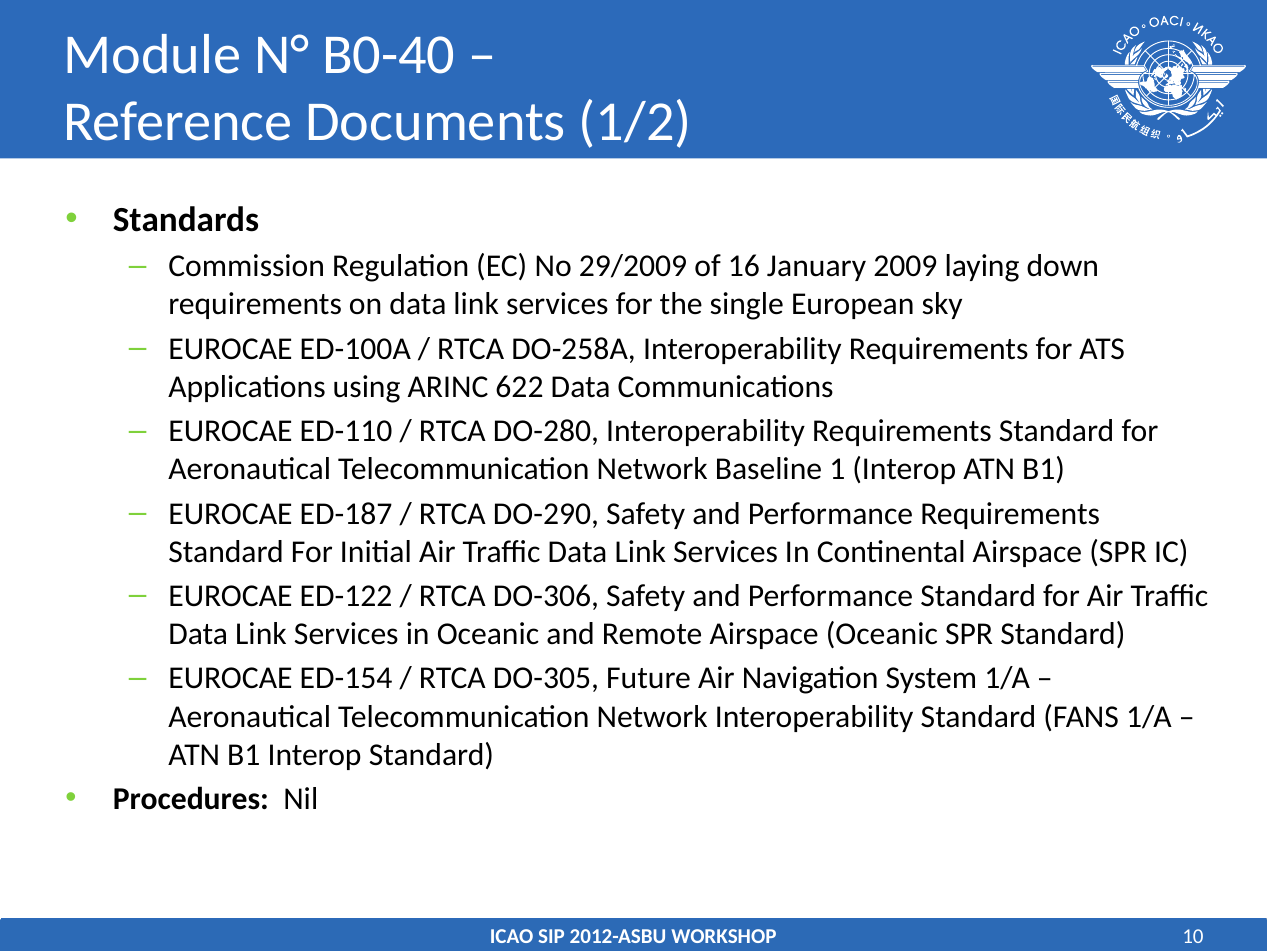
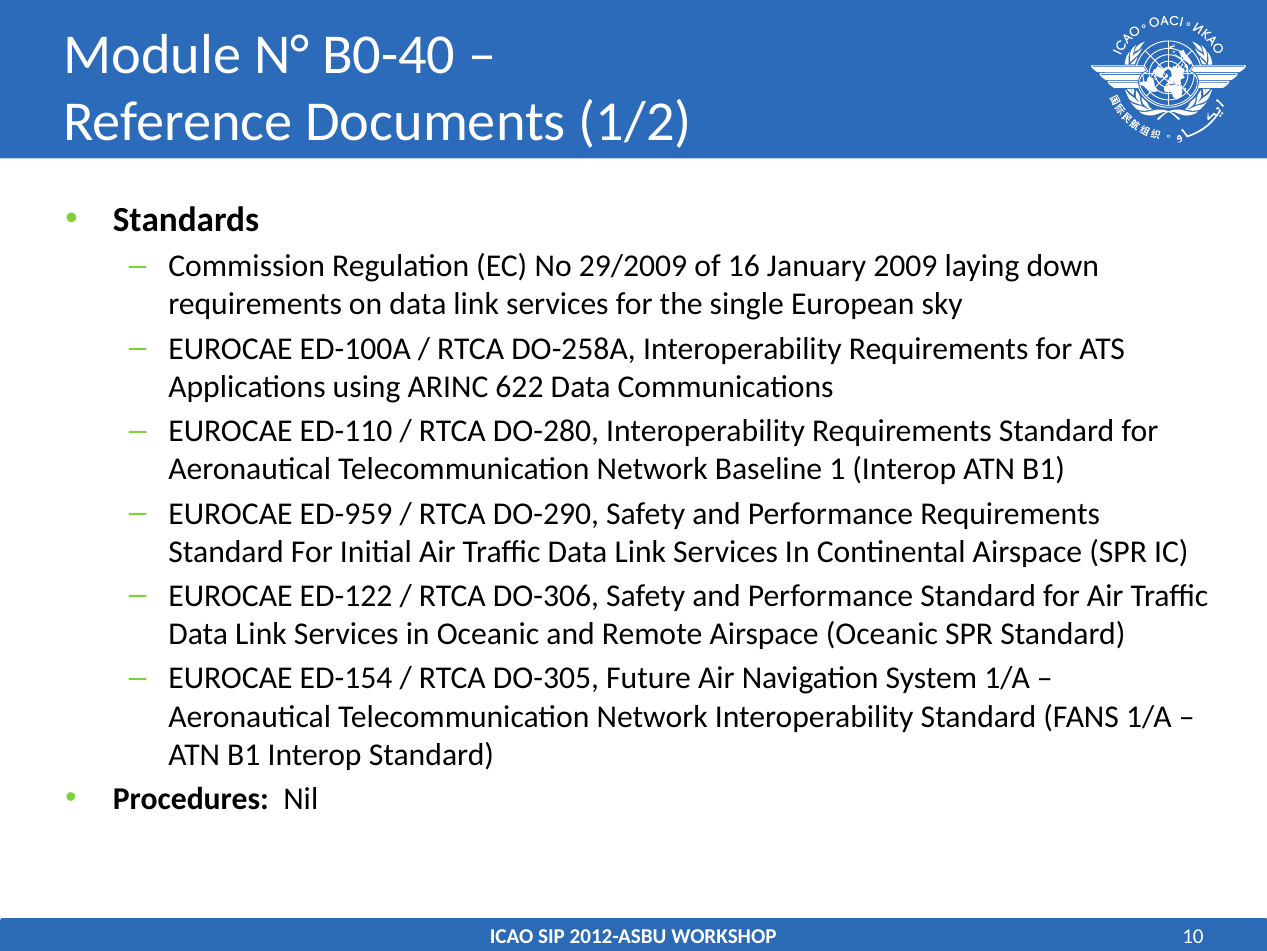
ED-187: ED-187 -> ED-959
